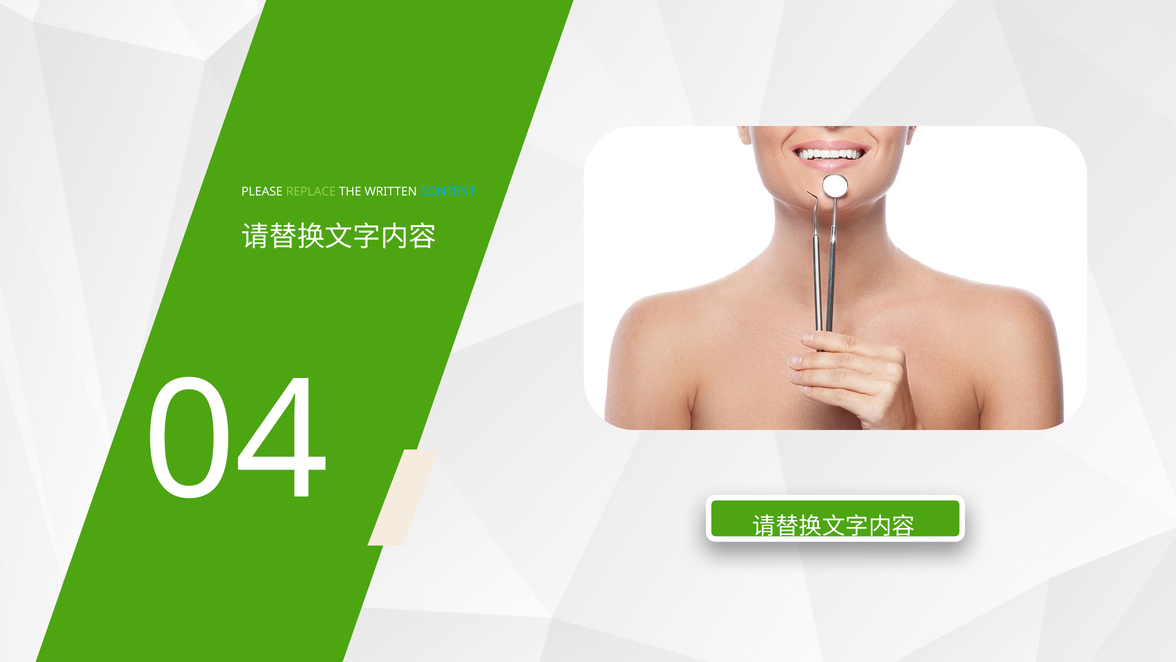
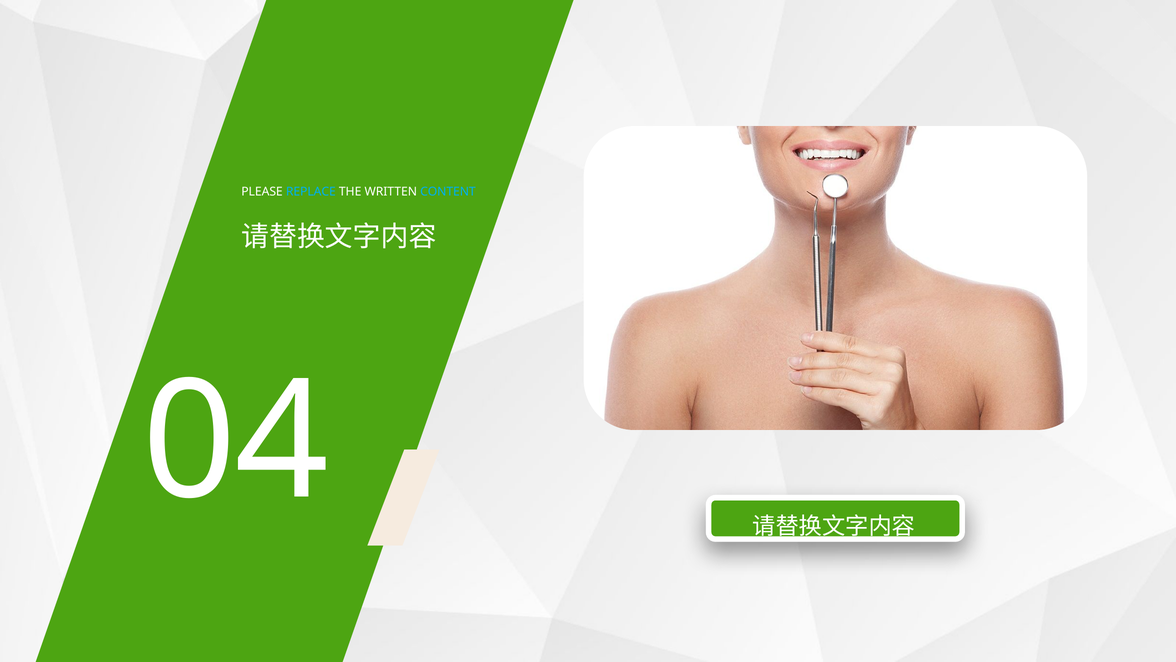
REPLACE colour: light green -> light blue
